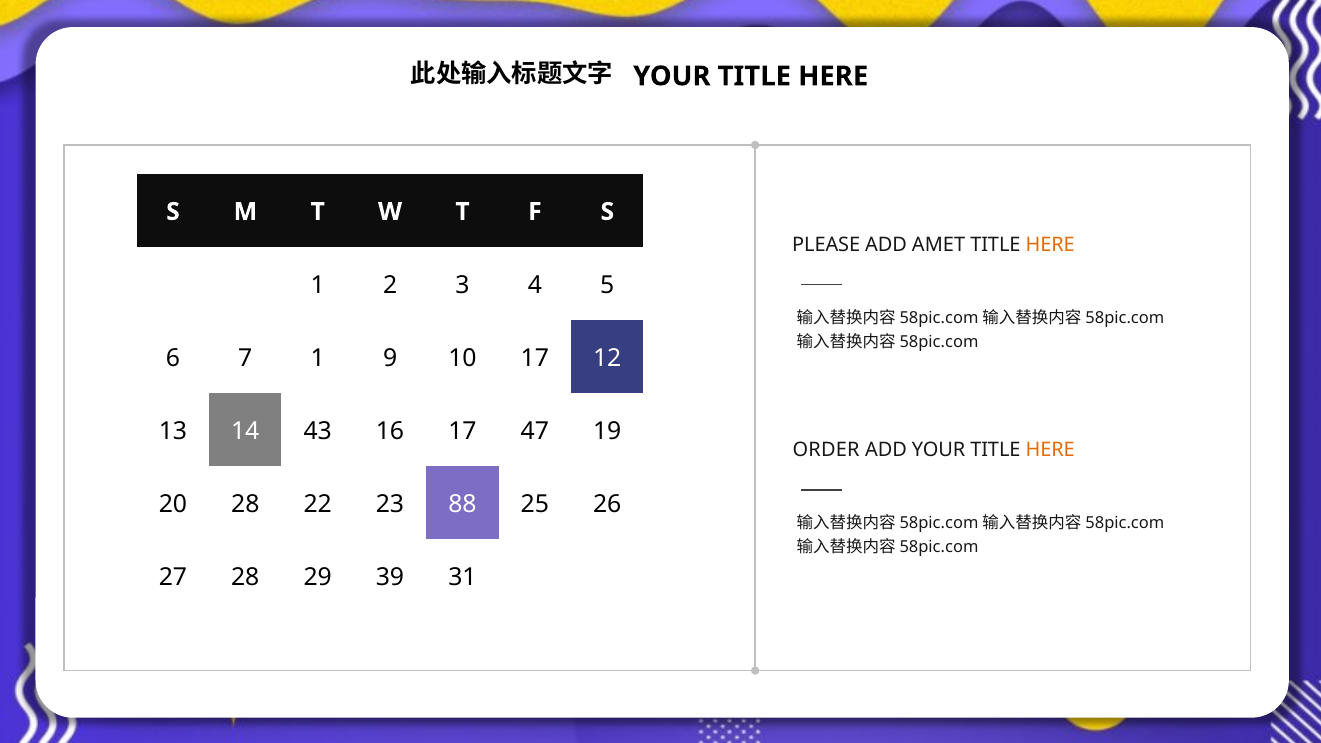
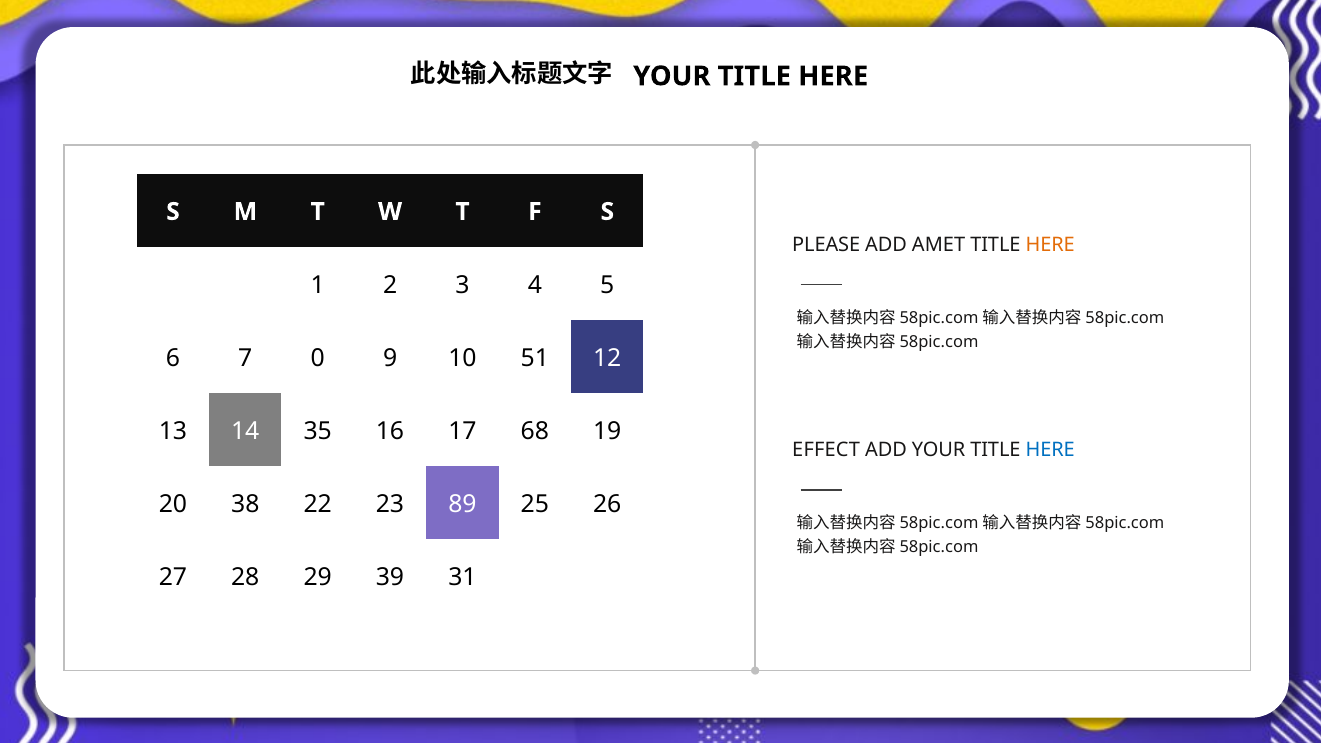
7 1: 1 -> 0
10 17: 17 -> 51
43: 43 -> 35
47: 47 -> 68
ORDER: ORDER -> EFFECT
HERE at (1050, 450) colour: orange -> blue
20 28: 28 -> 38
88: 88 -> 89
